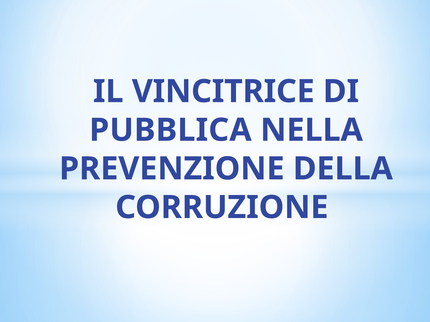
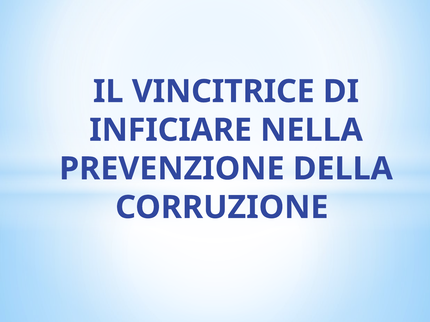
PUBBLICA: PUBBLICA -> INFICIARE
